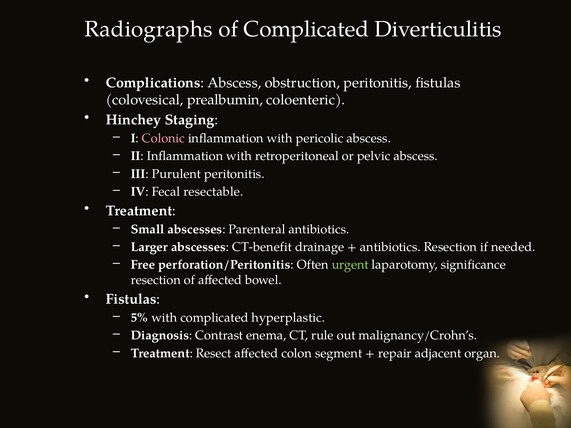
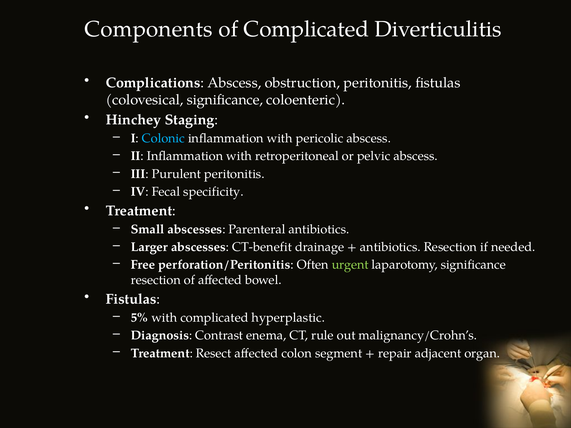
Radiographs: Radiographs -> Components
colovesical prealbumin: prealbumin -> significance
Colonic colour: pink -> light blue
resectable: resectable -> specificity
